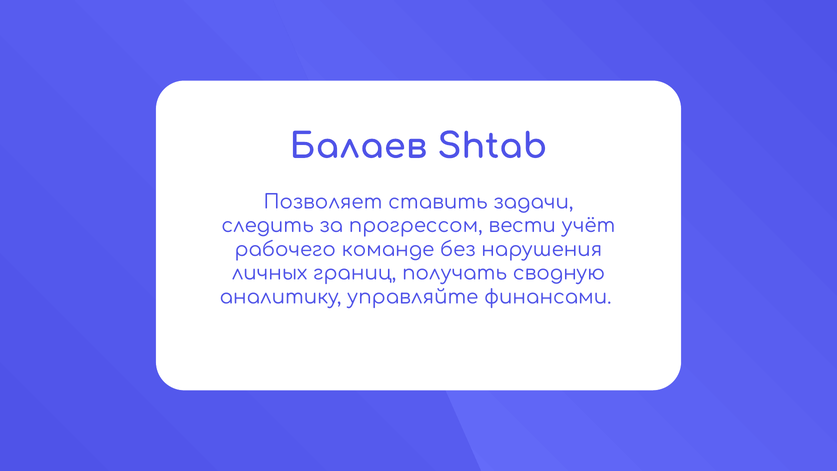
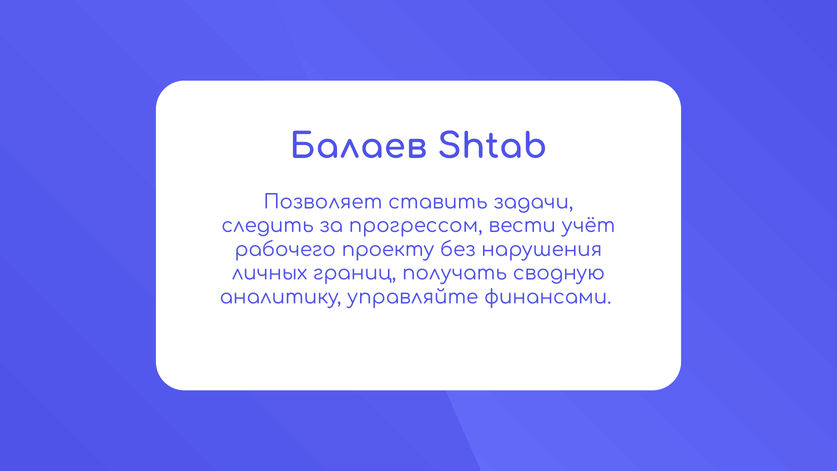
команде: команде -> проекту
